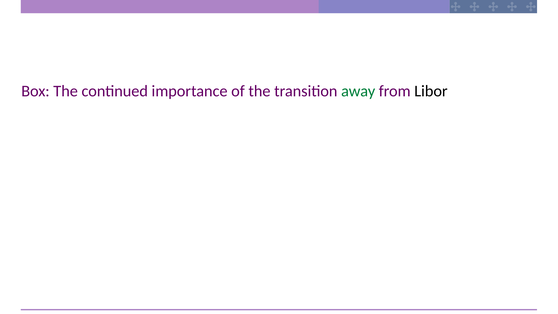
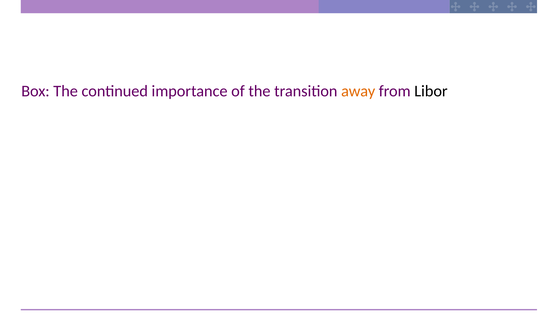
away colour: green -> orange
